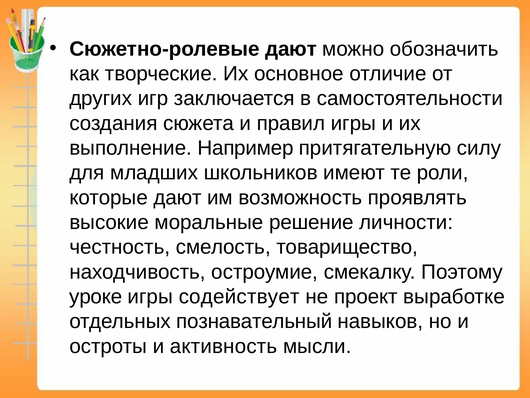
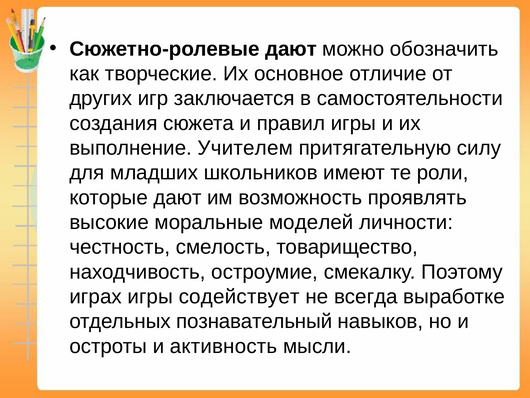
Например: Например -> Учителем
решение: решение -> моделей
уроке: уроке -> играх
проект: проект -> всегда
